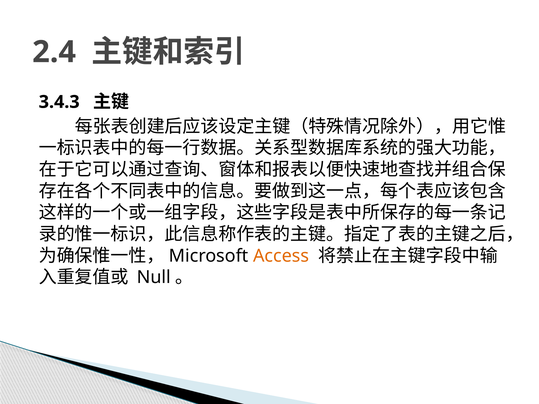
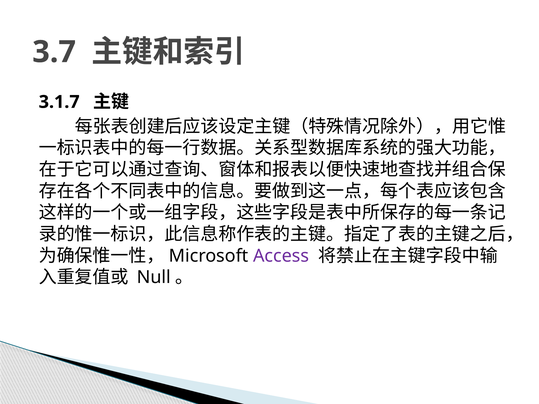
2.4: 2.4 -> 3.7
3.4.3: 3.4.3 -> 3.1.7
Access colour: orange -> purple
